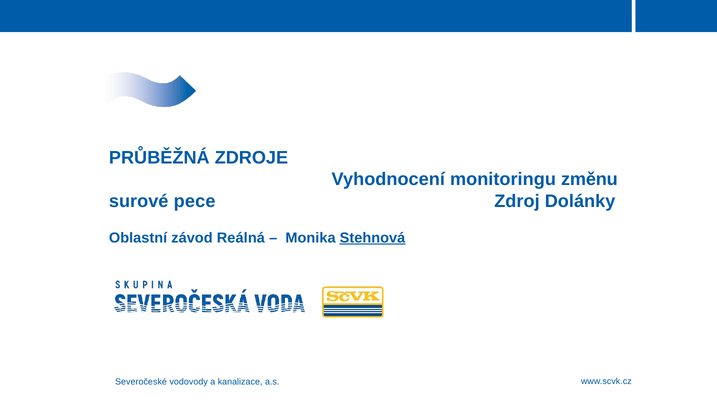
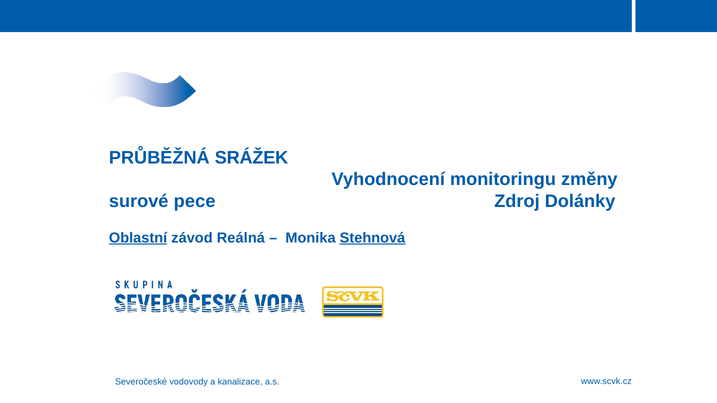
ZDROJE: ZDROJE -> SRÁŽEK
změnu: změnu -> změny
Oblastní underline: none -> present
